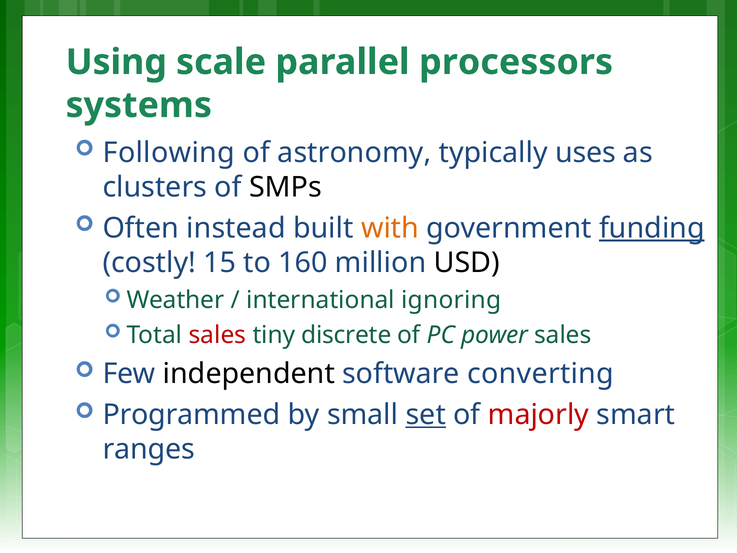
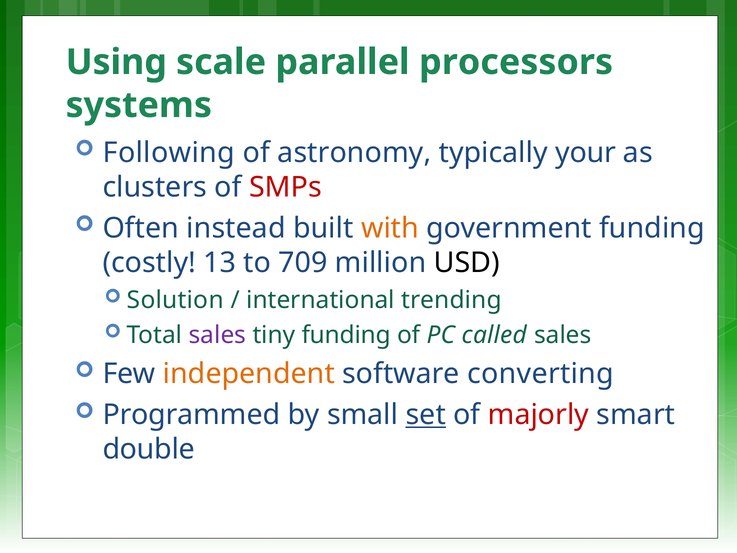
uses: uses -> your
SMPs colour: black -> red
funding at (652, 228) underline: present -> none
15: 15 -> 13
160: 160 -> 709
Weather: Weather -> Solution
ignoring: ignoring -> trending
sales at (217, 335) colour: red -> purple
tiny discrete: discrete -> funding
power: power -> called
independent colour: black -> orange
ranges: ranges -> double
